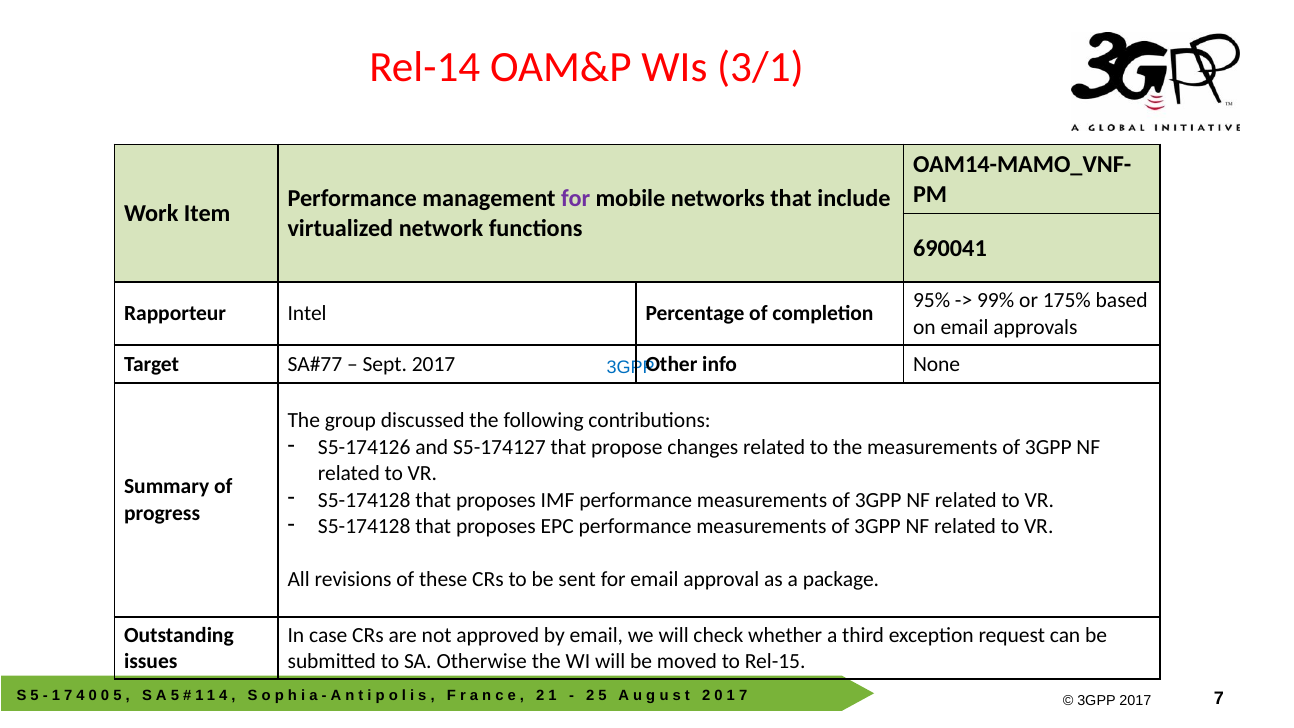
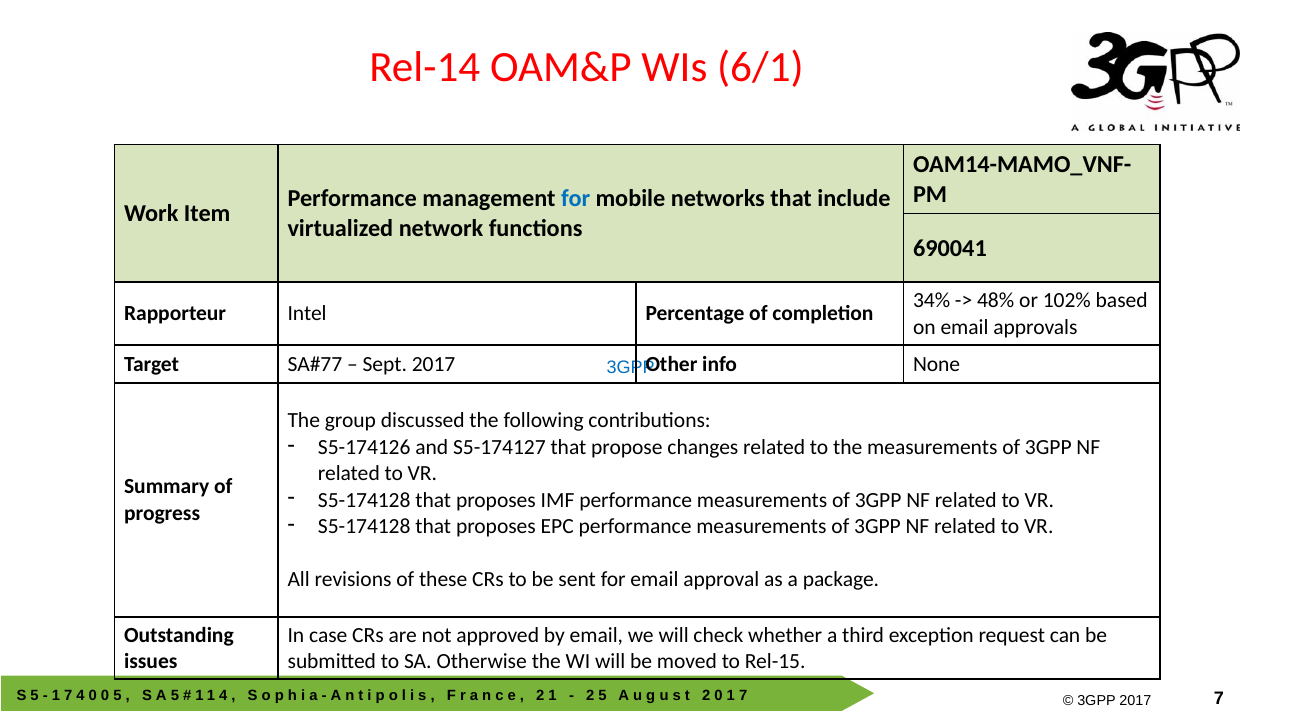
3/1: 3/1 -> 6/1
for at (576, 199) colour: purple -> blue
95%: 95% -> 34%
99%: 99% -> 48%
175%: 175% -> 102%
